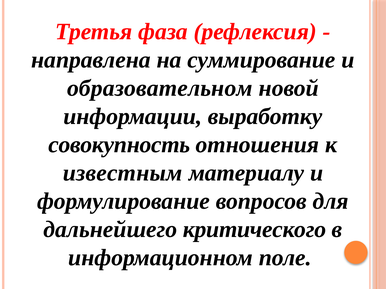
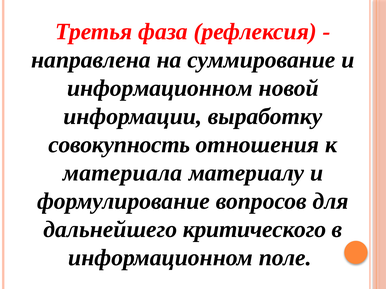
образовательном at (160, 88): образовательном -> информационном
известным: известным -> материала
